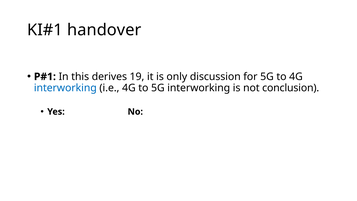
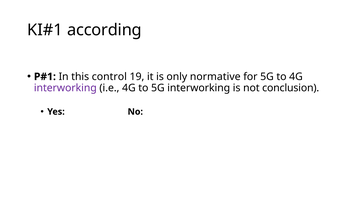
handover: handover -> according
derives: derives -> control
discussion: discussion -> normative
interworking at (65, 88) colour: blue -> purple
